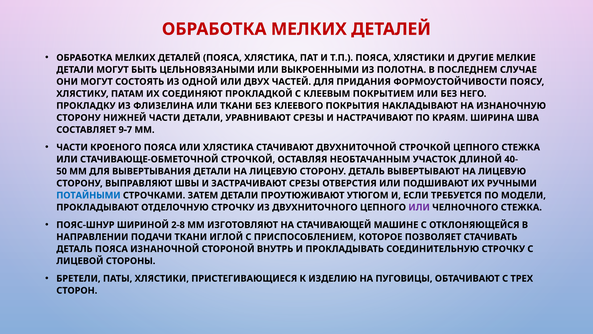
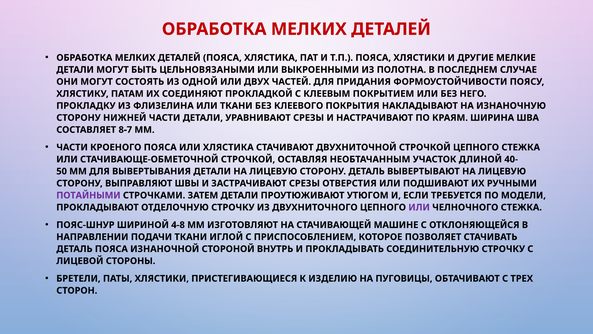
9-7: 9-7 -> 8-7
ПОТАЙНЫМИ colour: blue -> purple
2-8: 2-8 -> 4-8
